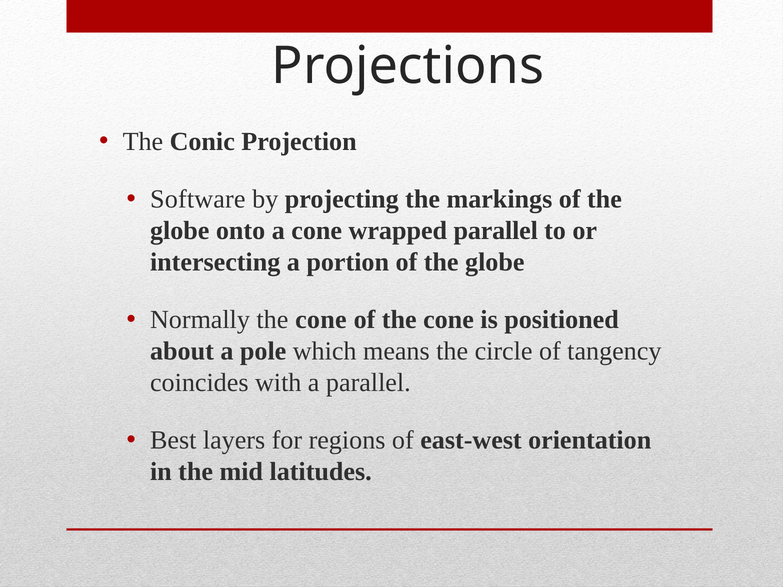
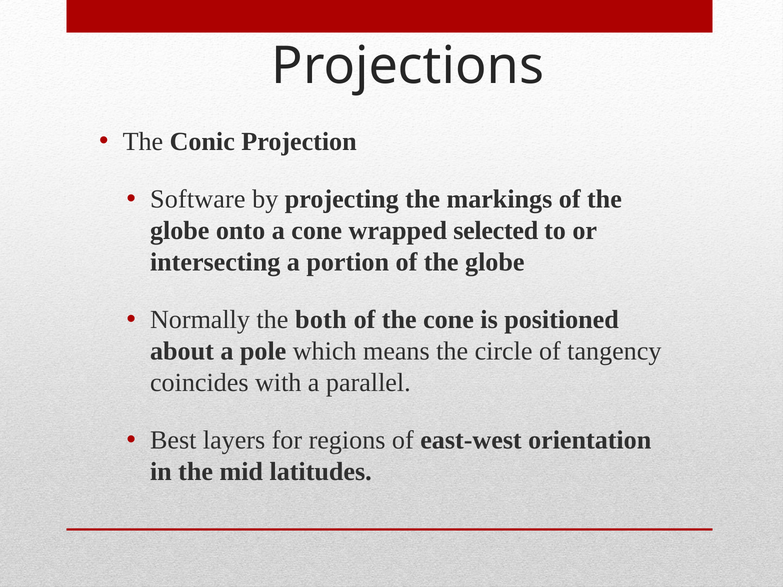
wrapped parallel: parallel -> selected
Normally the cone: cone -> both
